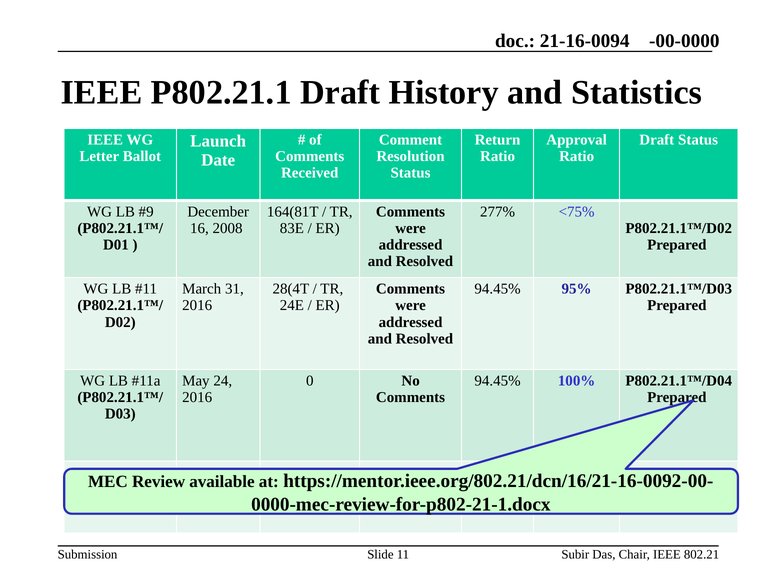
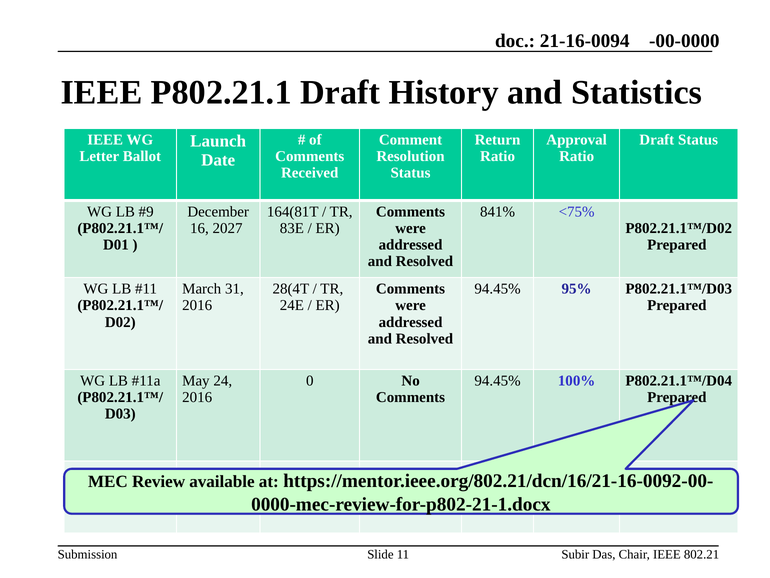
277%: 277% -> 841%
2008: 2008 -> 2027
